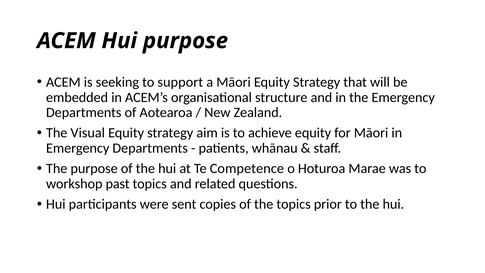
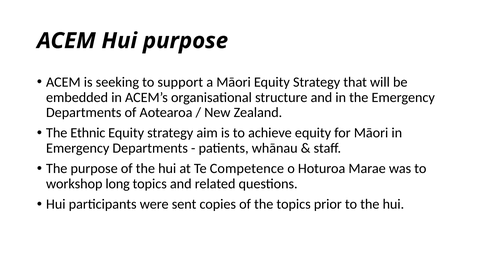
Visual: Visual -> Ethnic
past: past -> long
